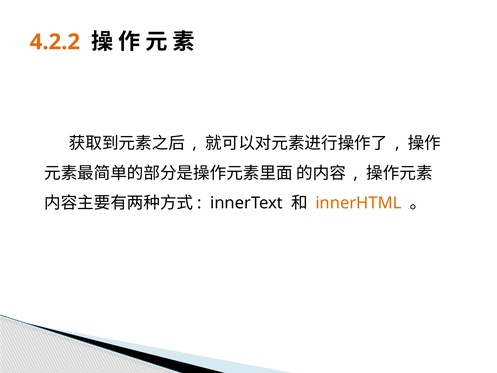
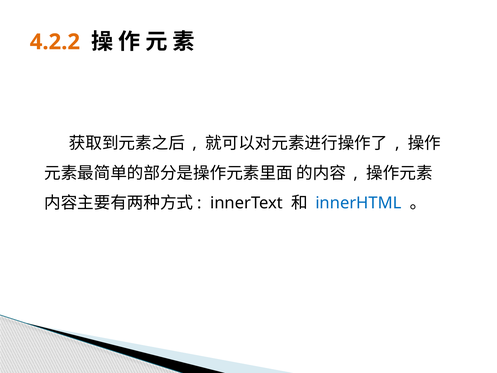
innerHTML colour: orange -> blue
